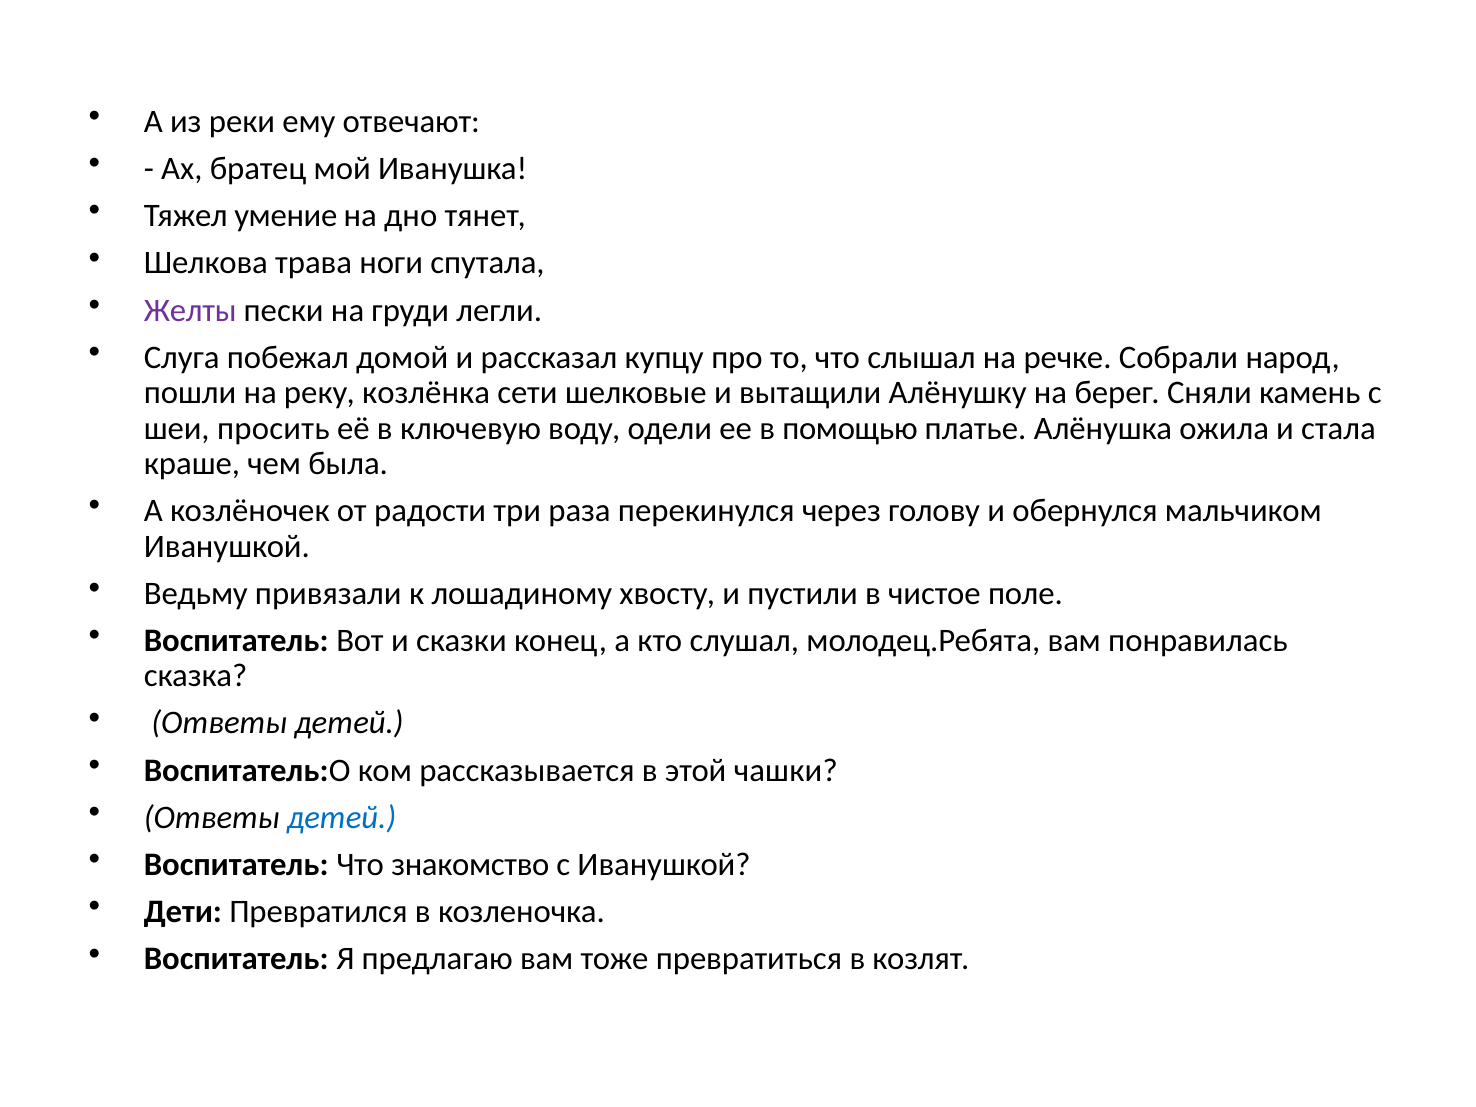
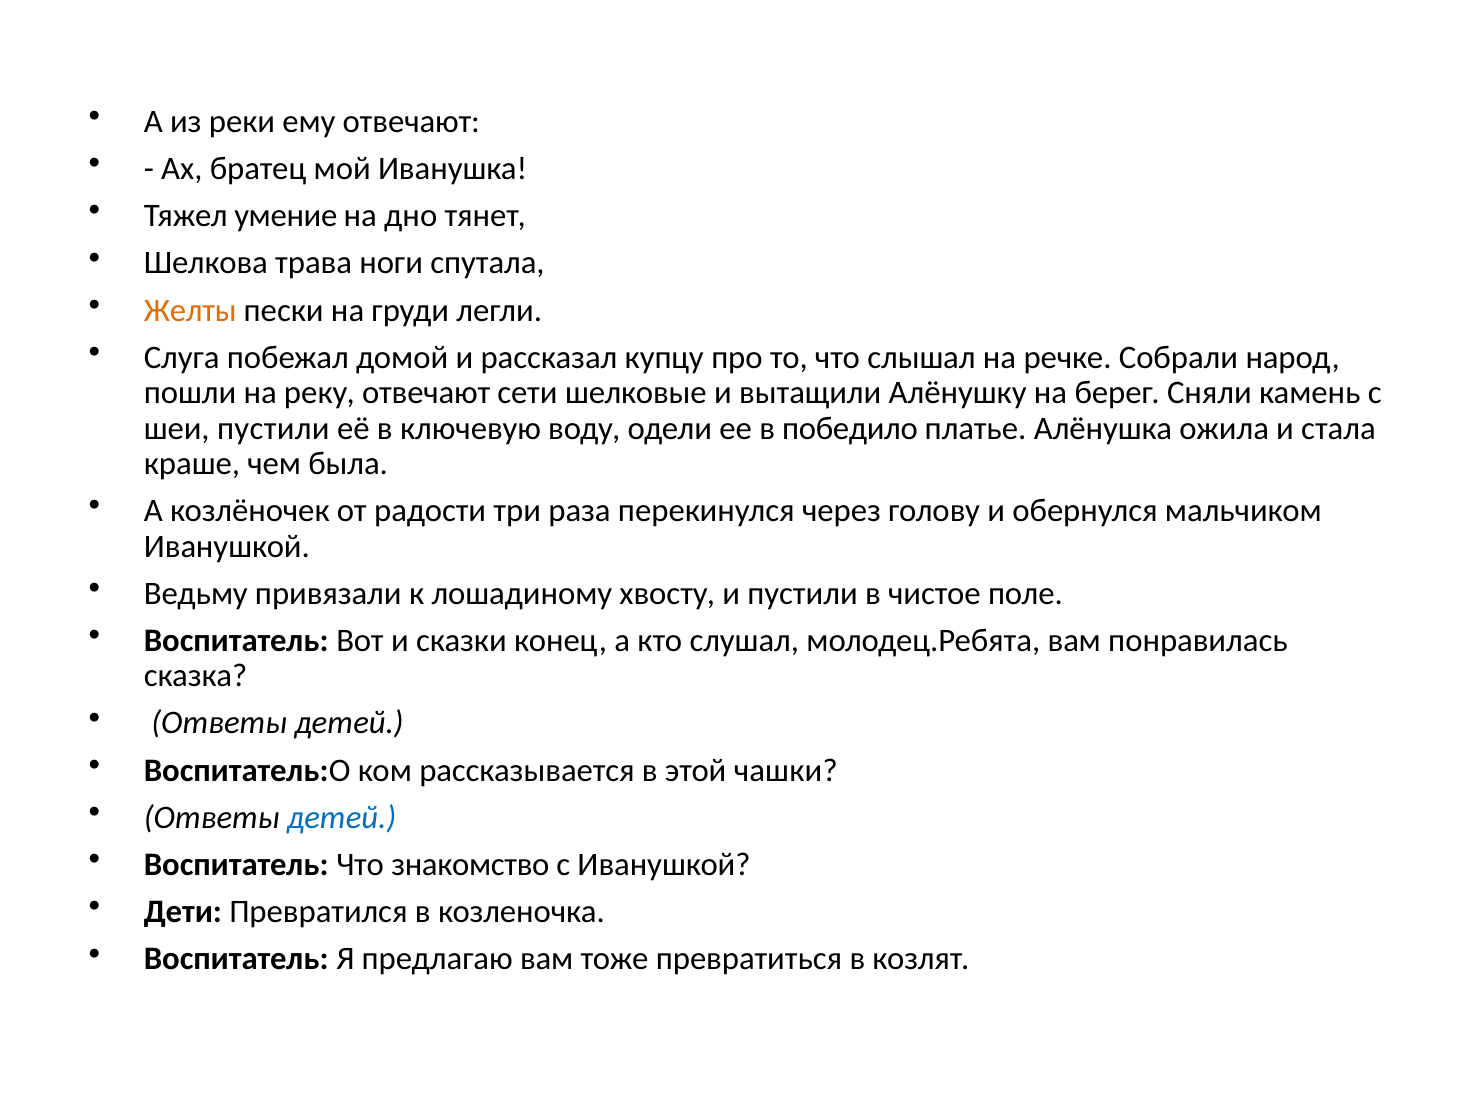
Желты colour: purple -> orange
реку козлёнка: козлёнка -> отвечают
шеи просить: просить -> пустили
помощью: помощью -> победило
